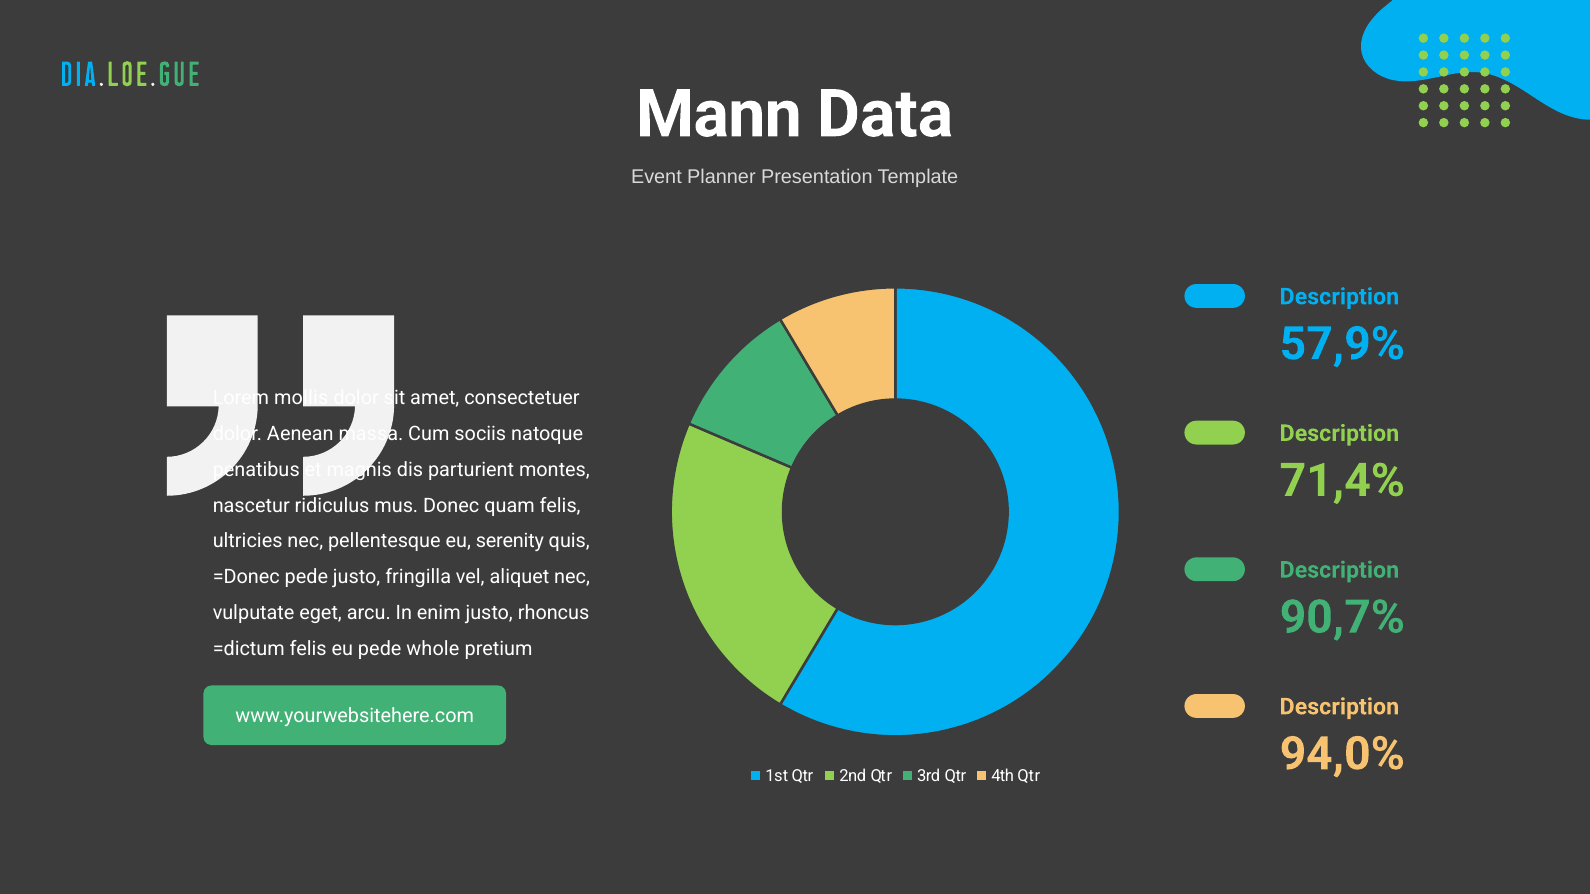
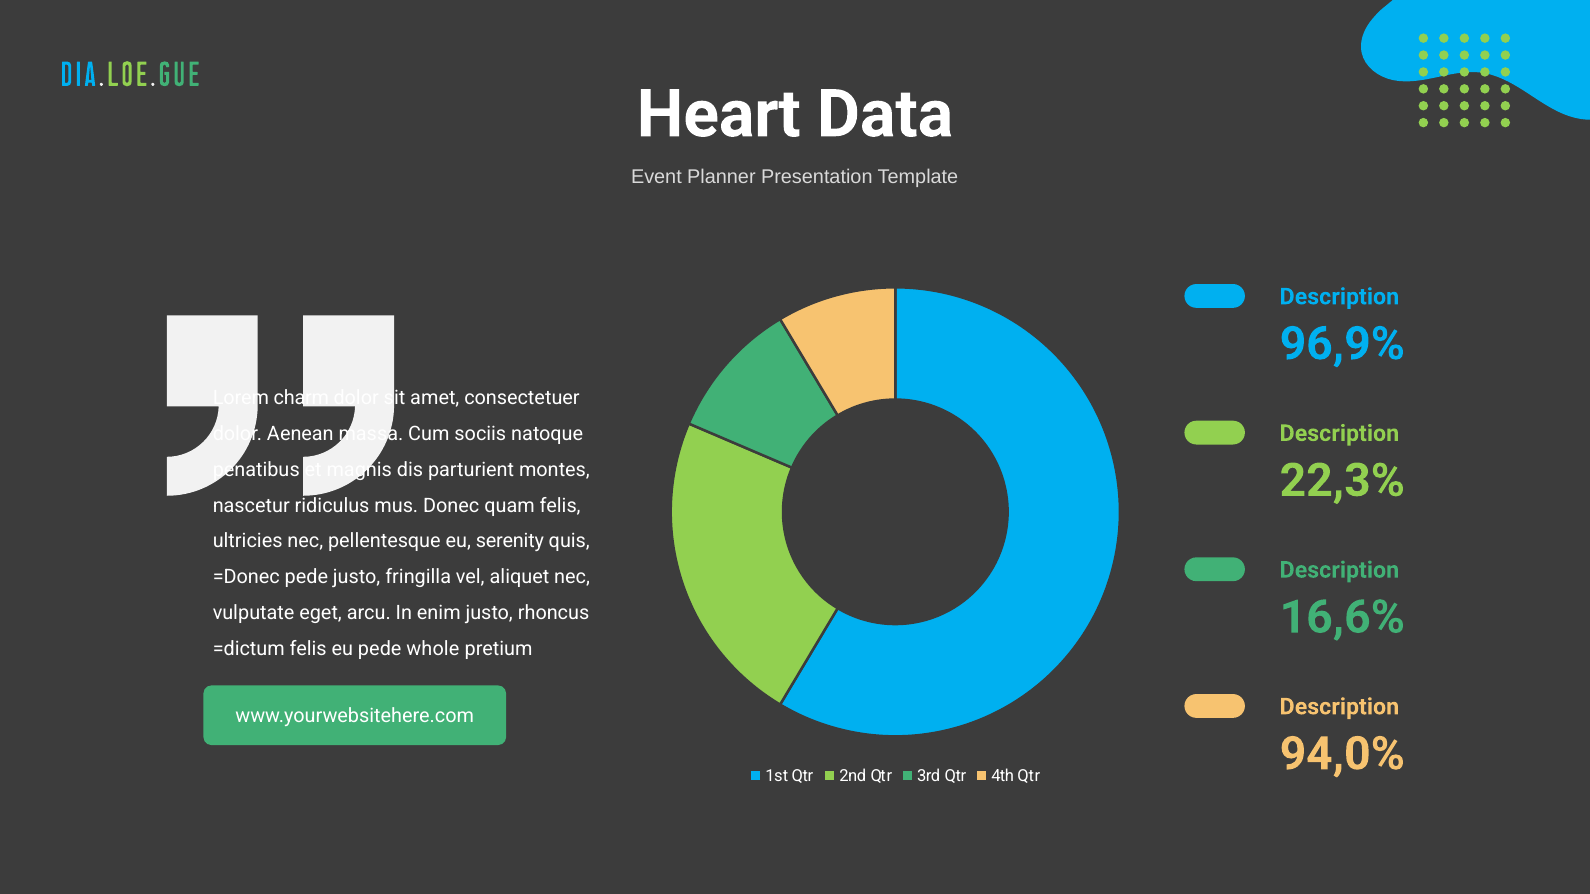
Mann: Mann -> Heart
57,9%: 57,9% -> 96,9%
mollis: mollis -> charm
71,4%: 71,4% -> 22,3%
90,7%: 90,7% -> 16,6%
